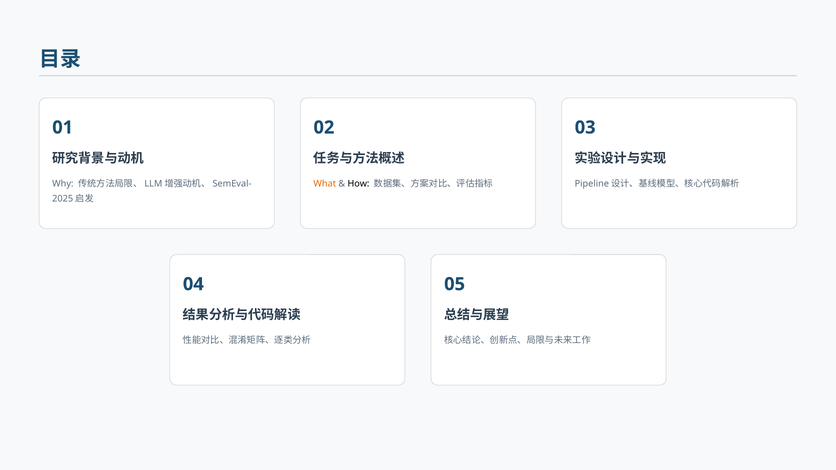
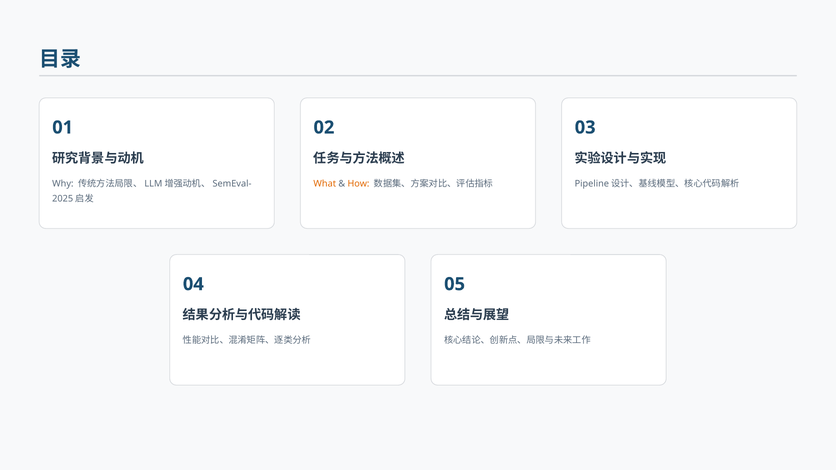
How colour: black -> orange
